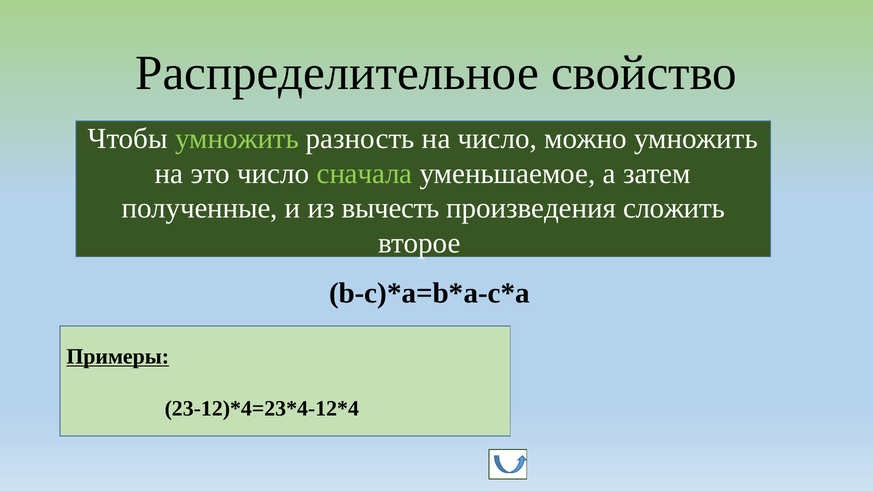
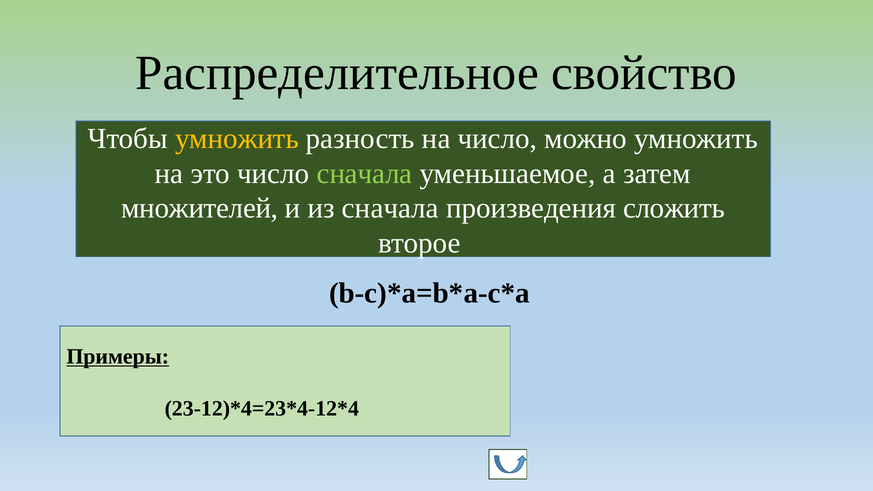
умножить at (237, 139) colour: light green -> yellow
полученные: полученные -> множителей
из вычесть: вычесть -> сначала
